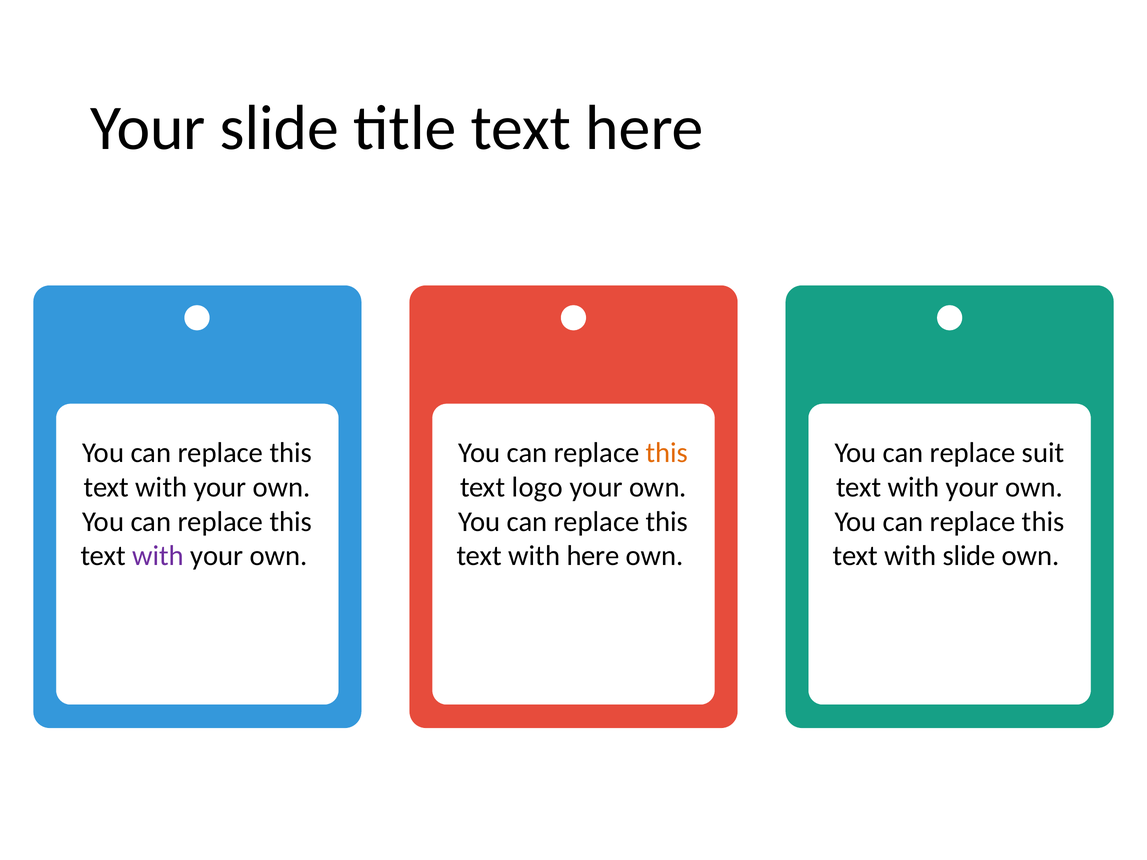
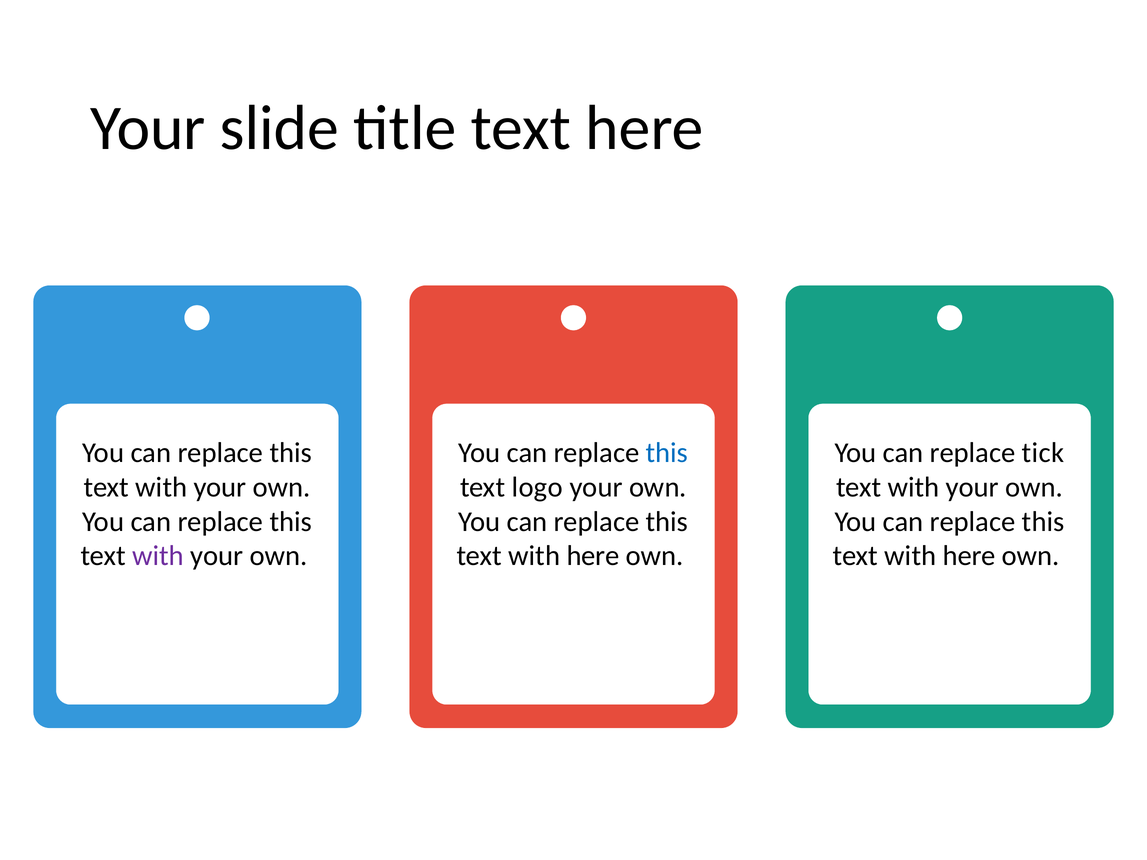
this at (667, 453) colour: orange -> blue
suit: suit -> tick
slide at (969, 556): slide -> here
